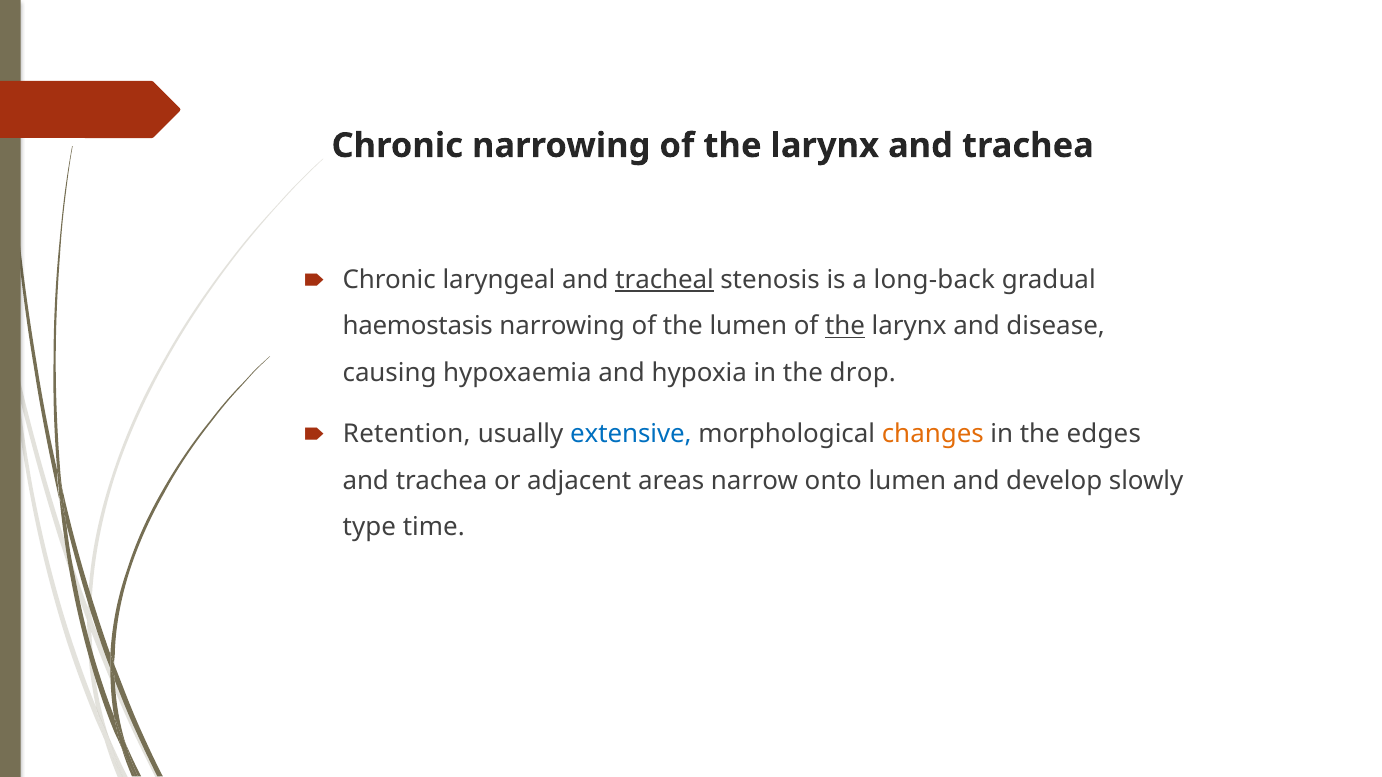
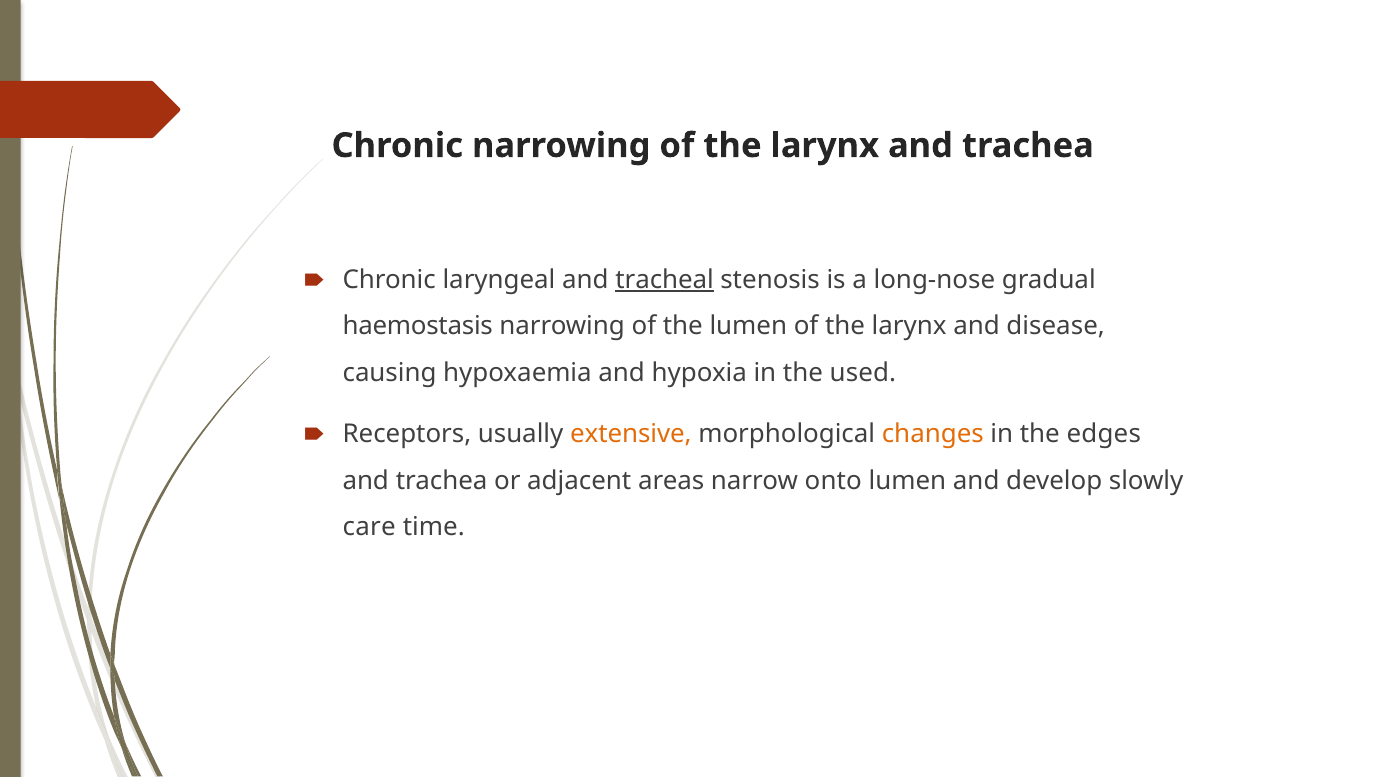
long-back: long-back -> long-nose
the at (845, 327) underline: present -> none
drop: drop -> used
Retention: Retention -> Receptors
extensive colour: blue -> orange
type: type -> care
